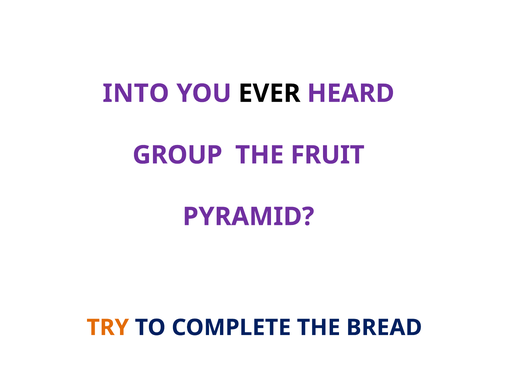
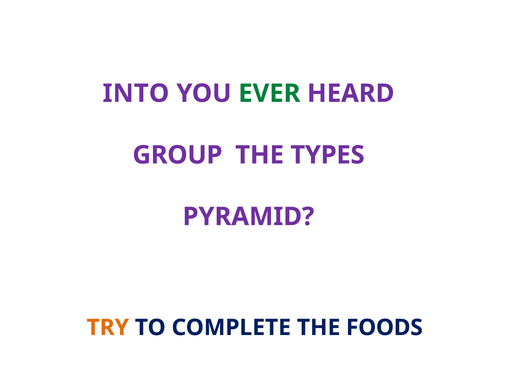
EVER colour: black -> green
FRUIT: FRUIT -> TYPES
BREAD: BREAD -> FOODS
